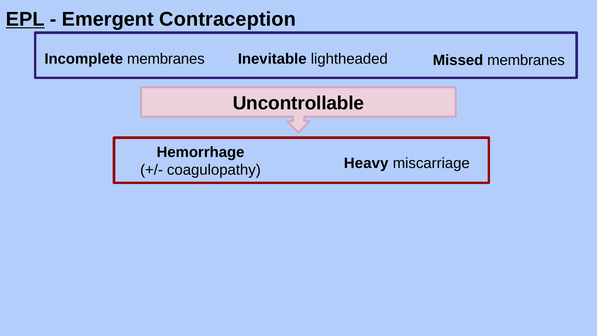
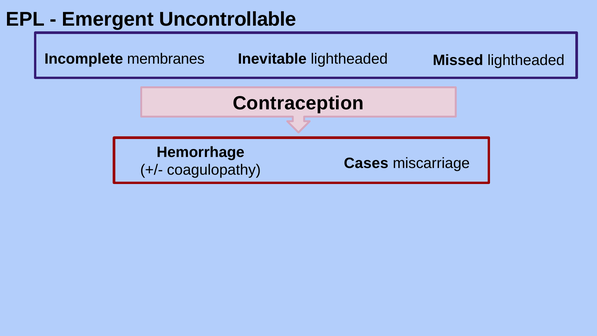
EPL underline: present -> none
Contraception: Contraception -> Uncontrollable
Missed membranes: membranes -> lightheaded
Uncontrollable: Uncontrollable -> Contraception
Heavy: Heavy -> Cases
